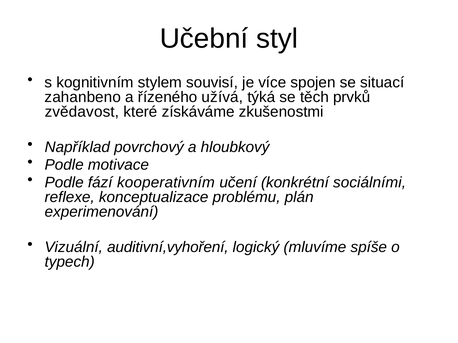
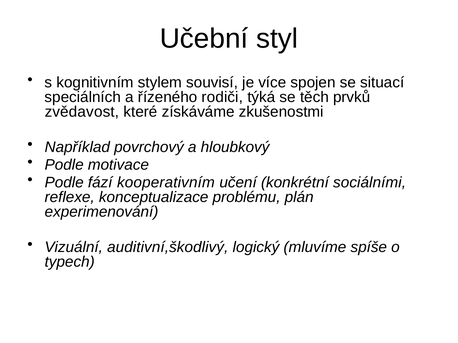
zahanbeno: zahanbeno -> speciálních
užívá: užívá -> rodiči
auditivní,vyhoření: auditivní,vyhoření -> auditivní,škodlivý
